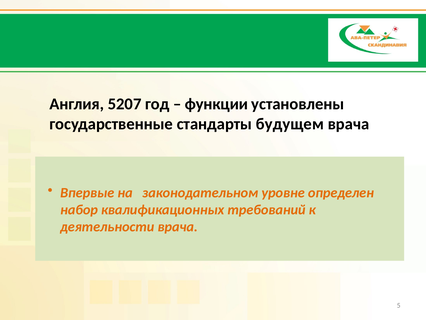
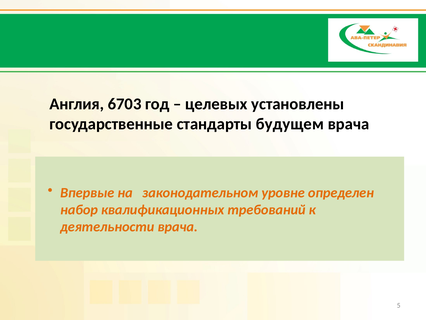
5207: 5207 -> 6703
функции: функции -> целевых
